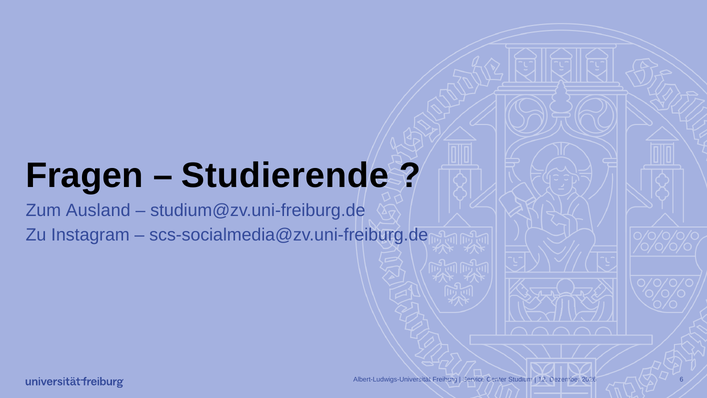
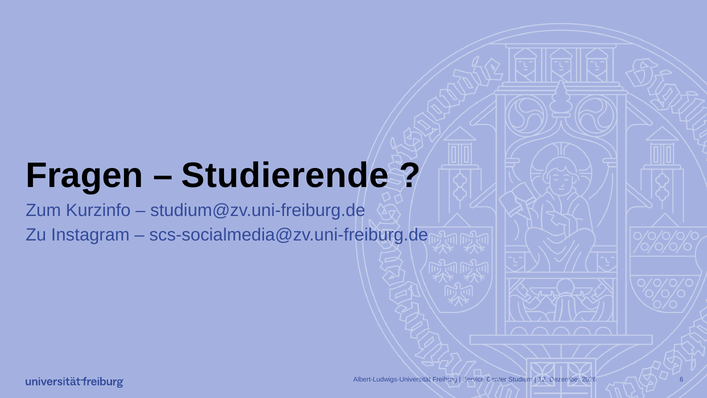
Ausland: Ausland -> Kurzinfo
